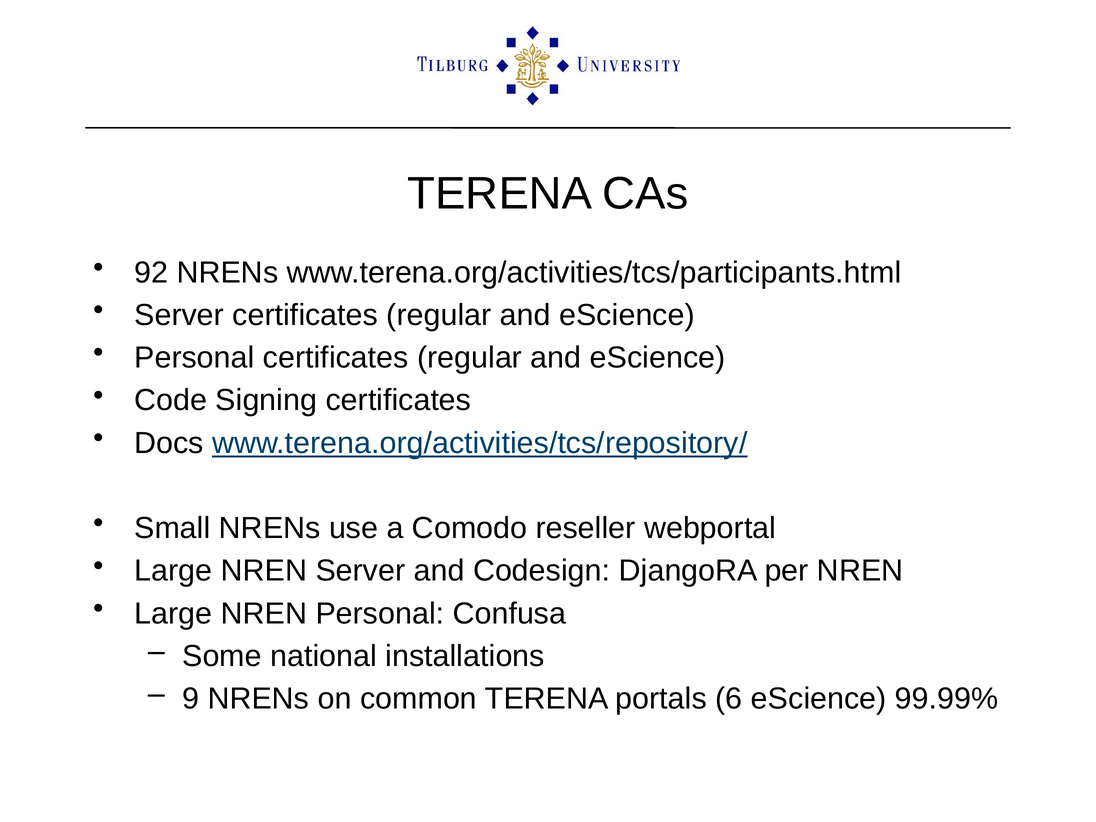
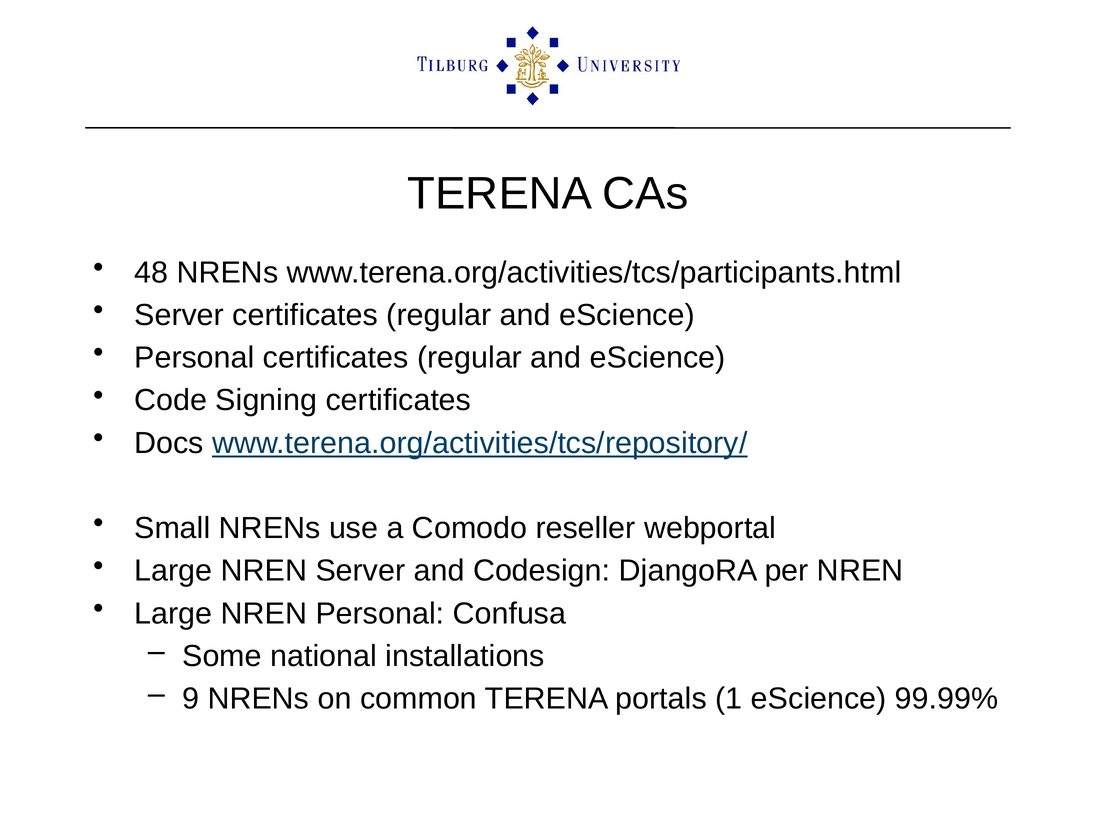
92: 92 -> 48
6: 6 -> 1
